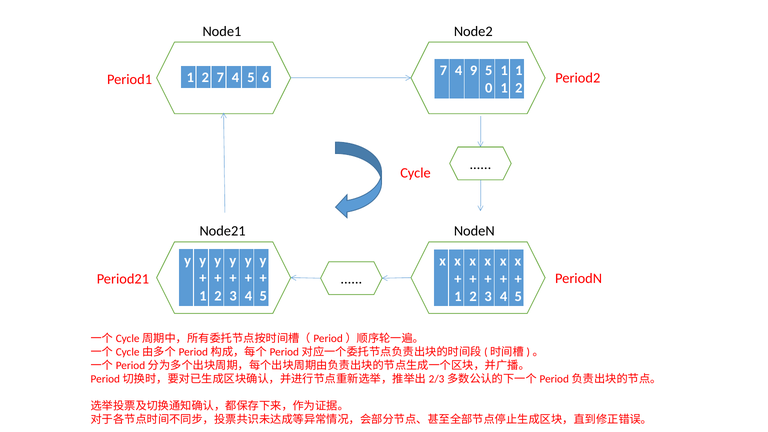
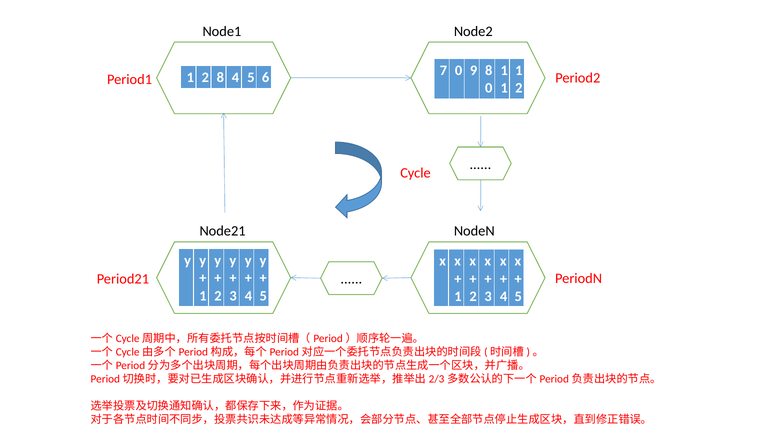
4 at (459, 70): 4 -> 0
9 5: 5 -> 8
2 7: 7 -> 8
